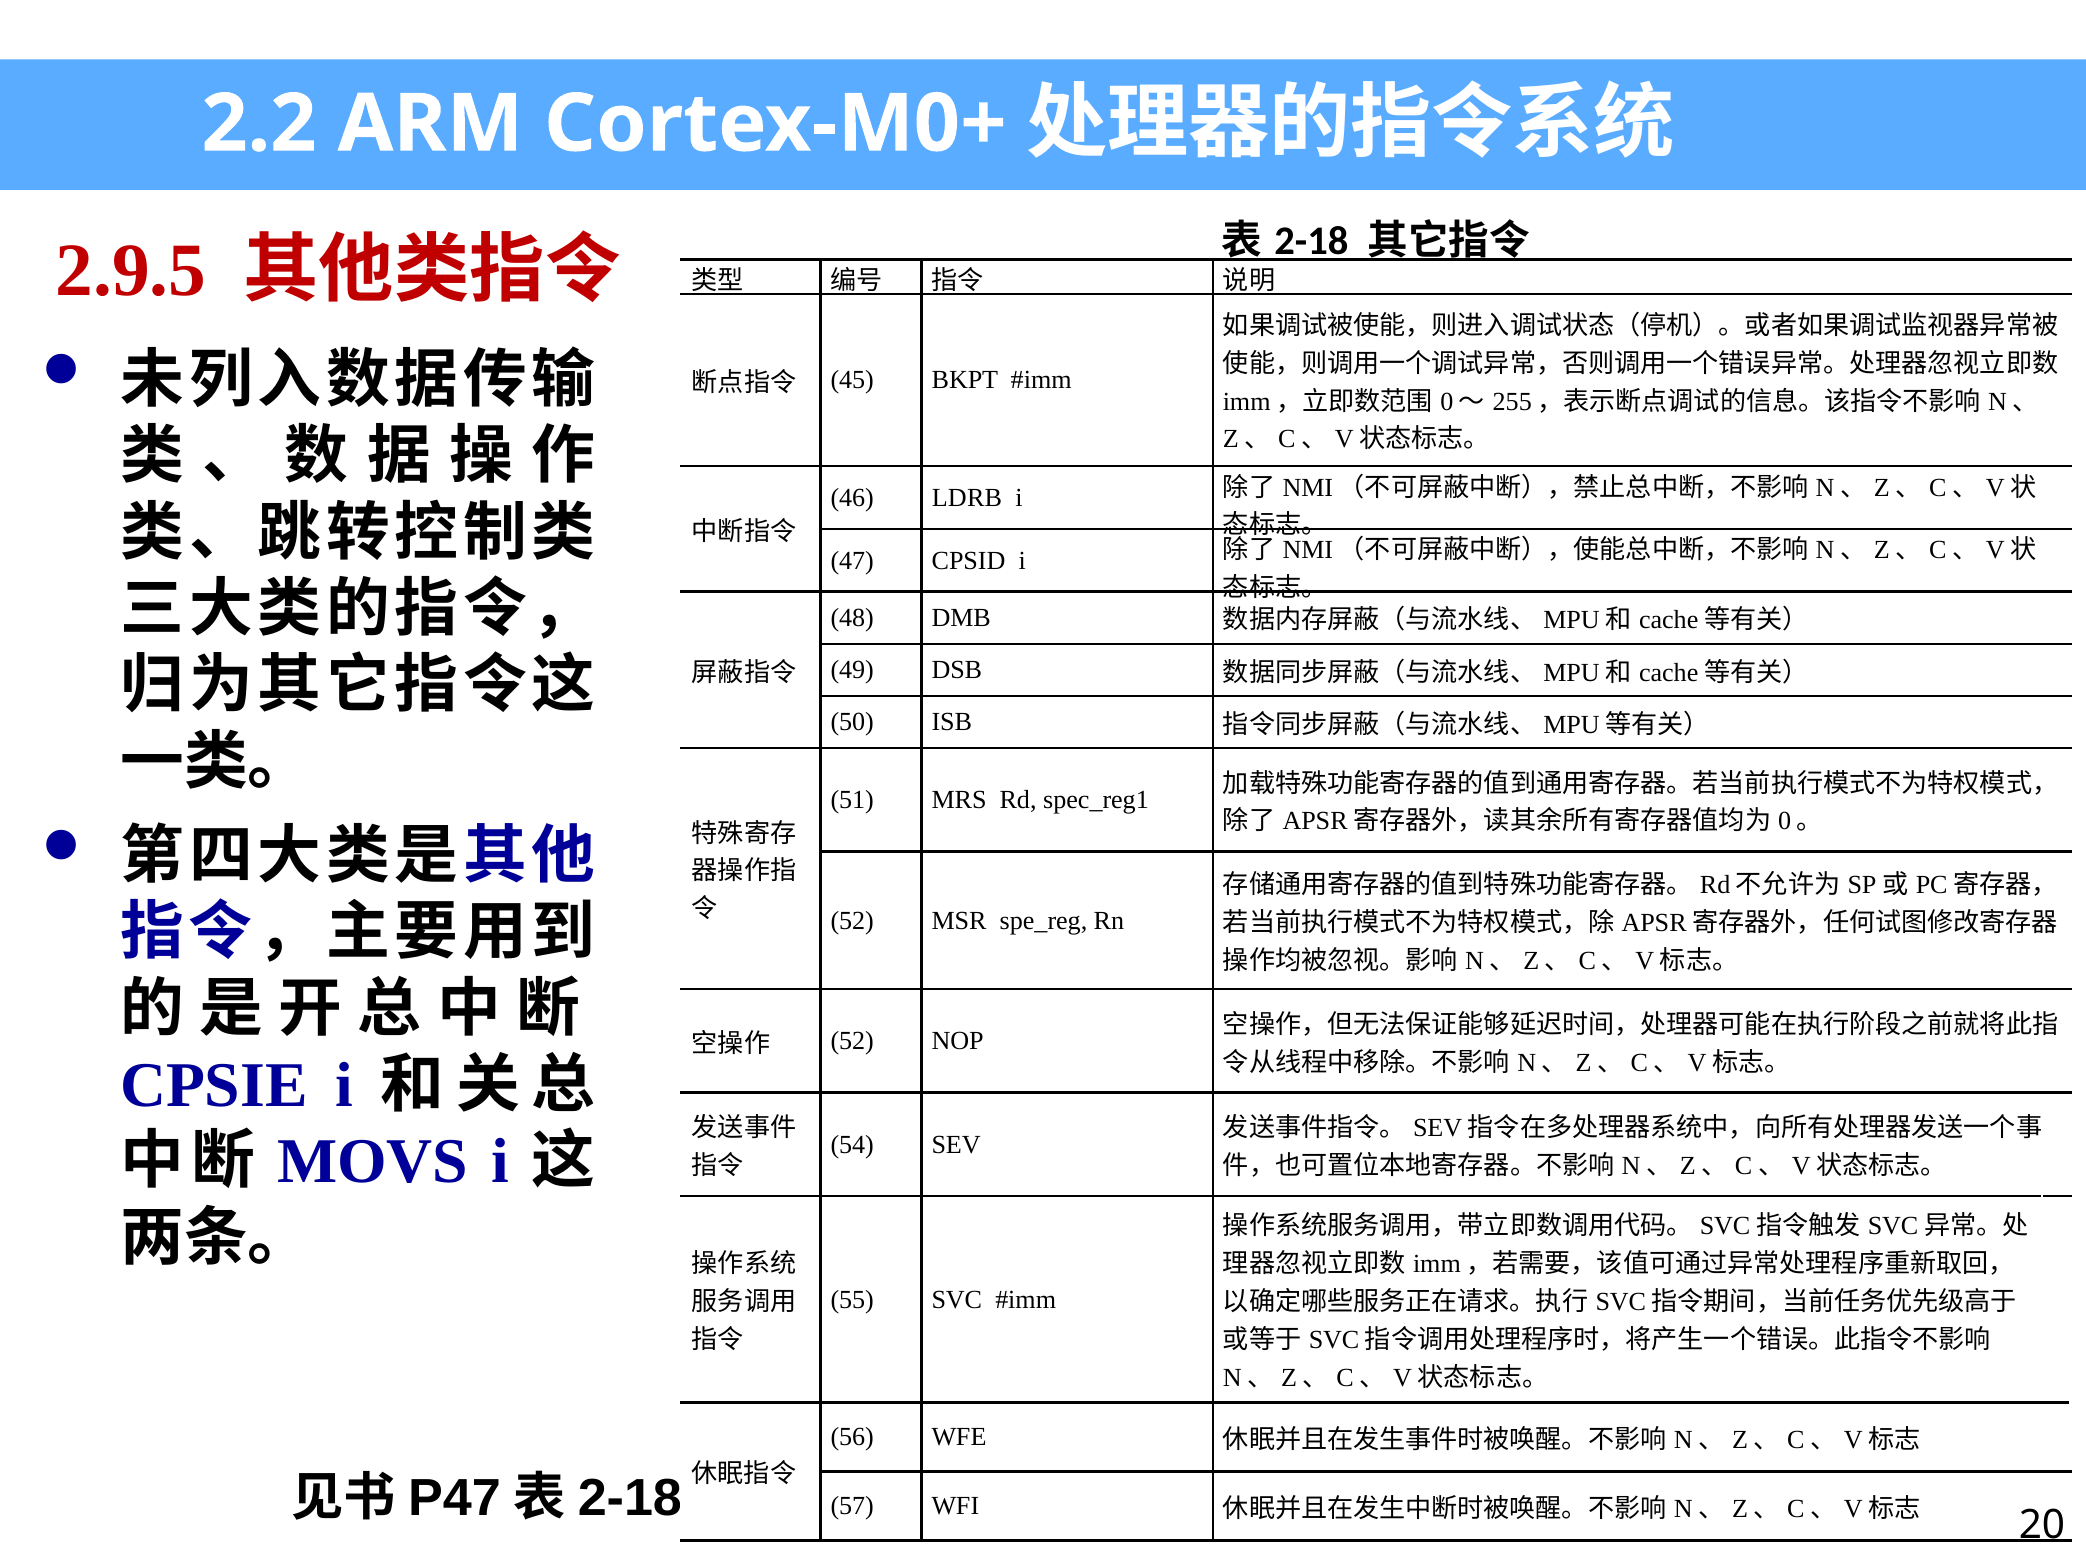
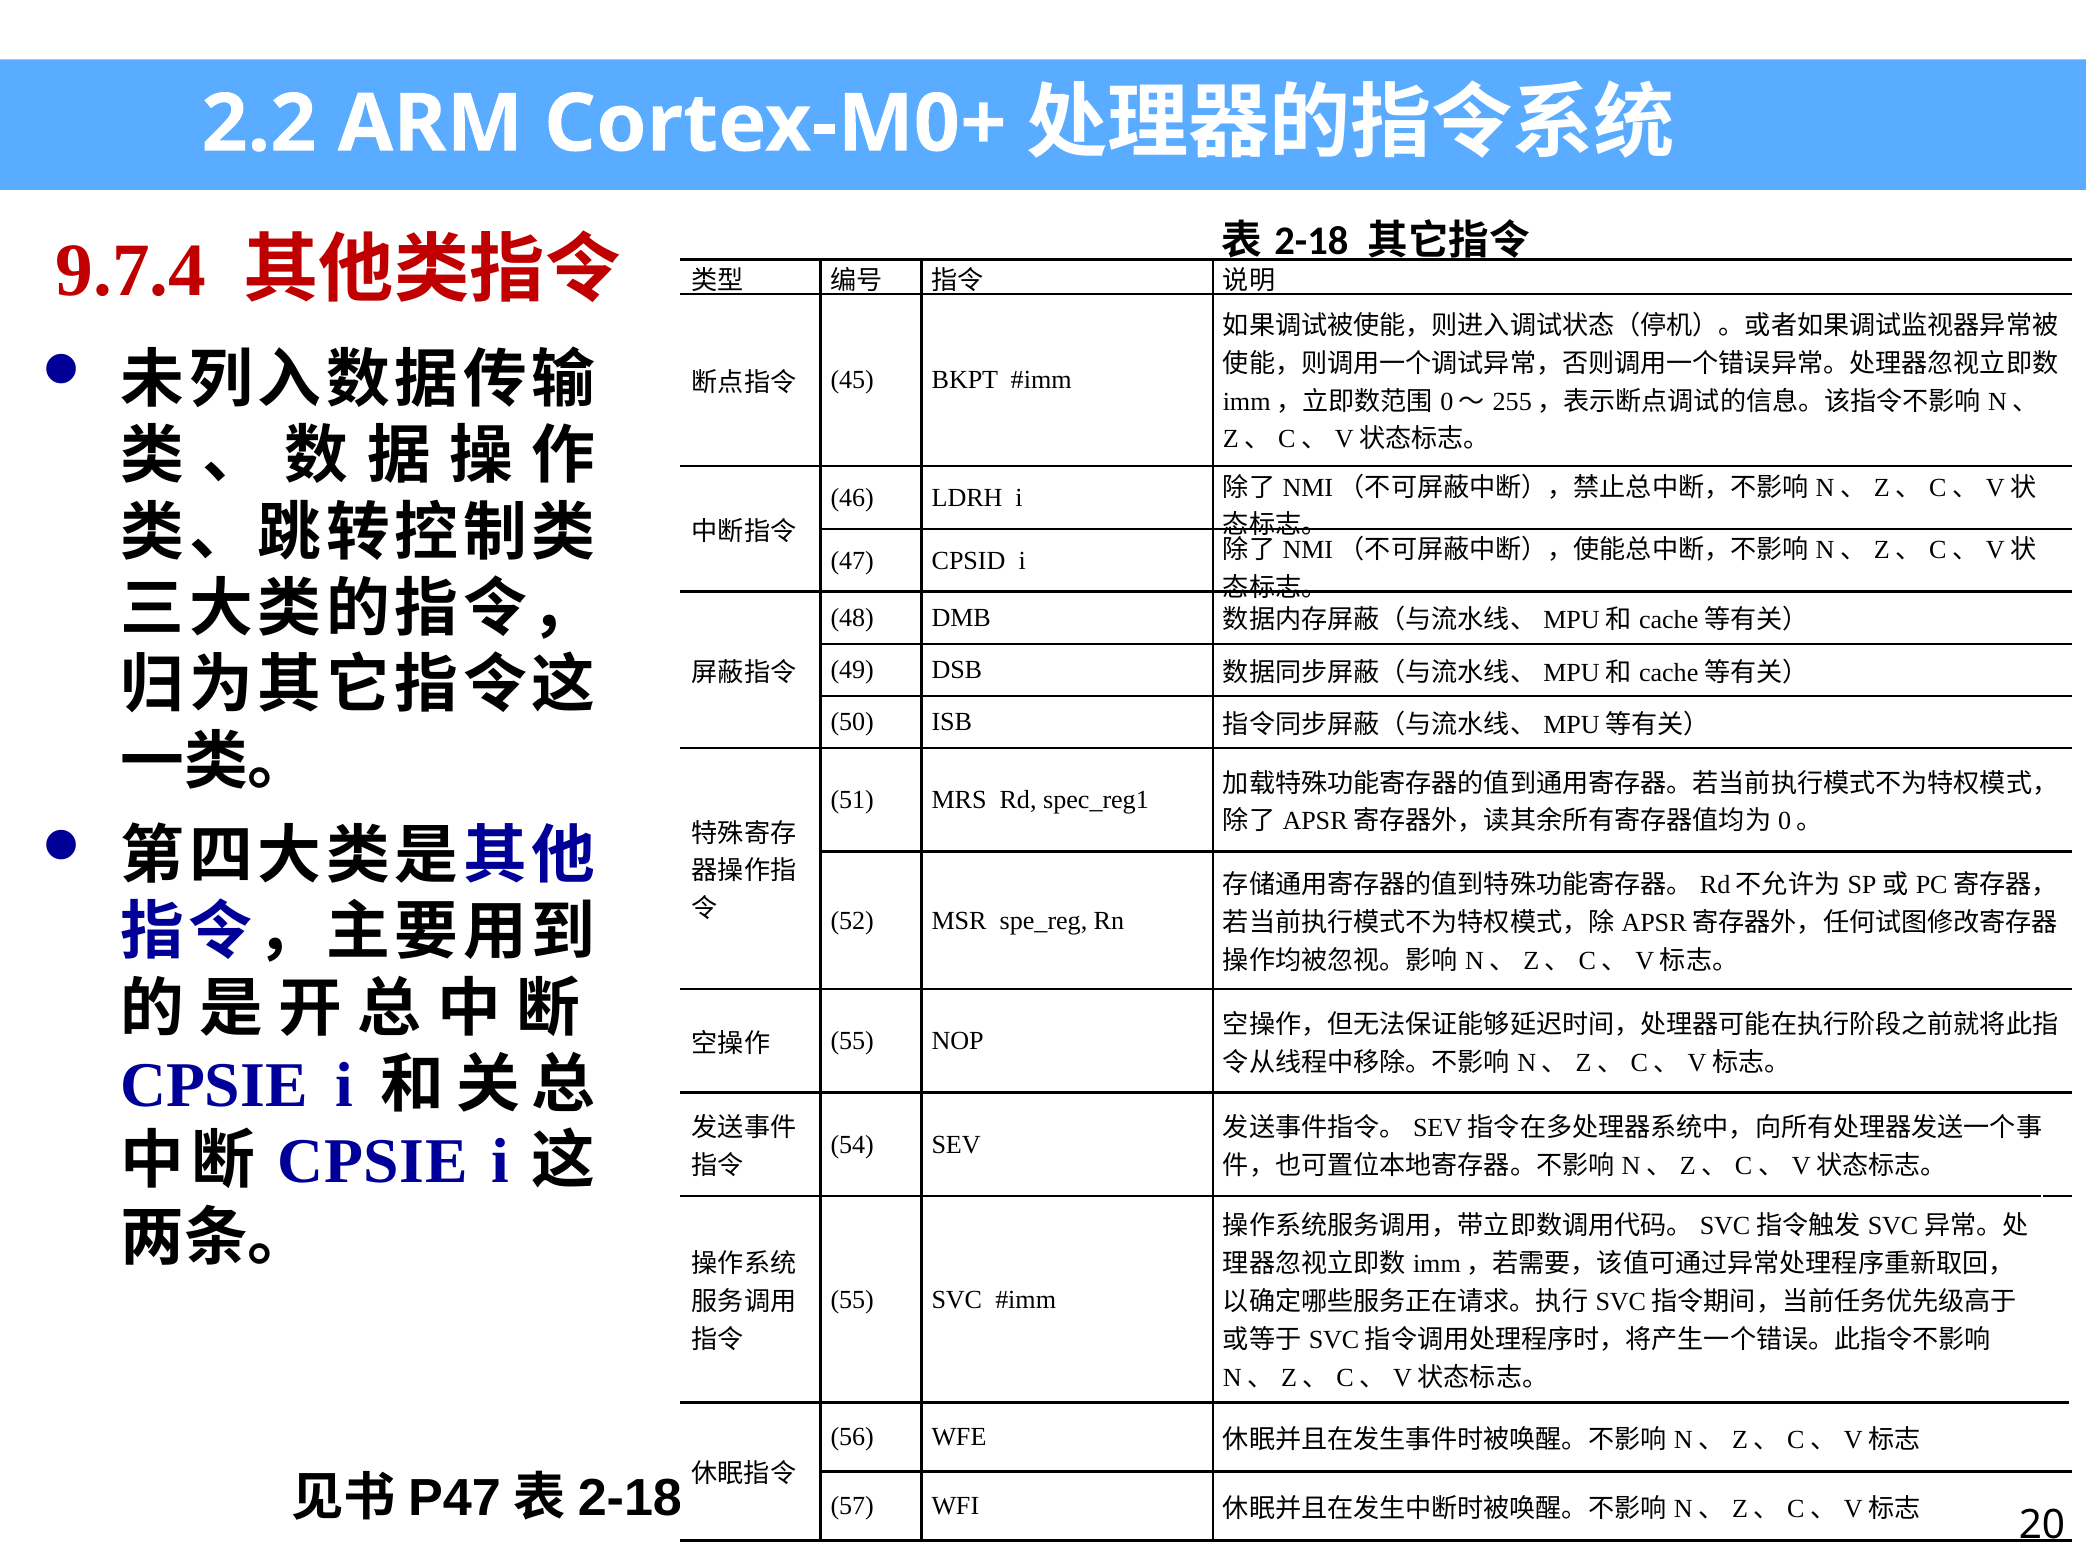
2.9.5: 2.9.5 -> 9.7.4
LDRB: LDRB -> LDRH
52 at (852, 1041): 52 -> 55
MOVS at (373, 1162): MOVS -> CPSIE
